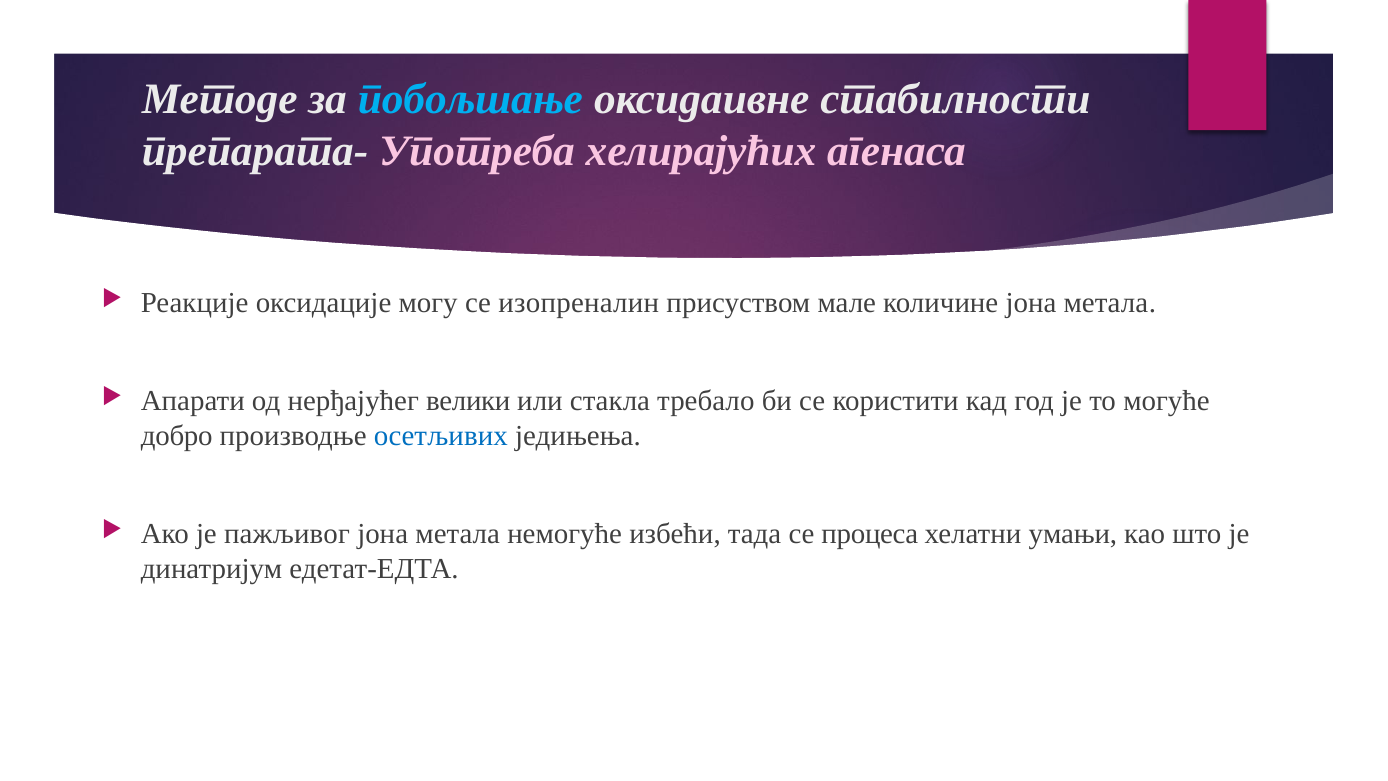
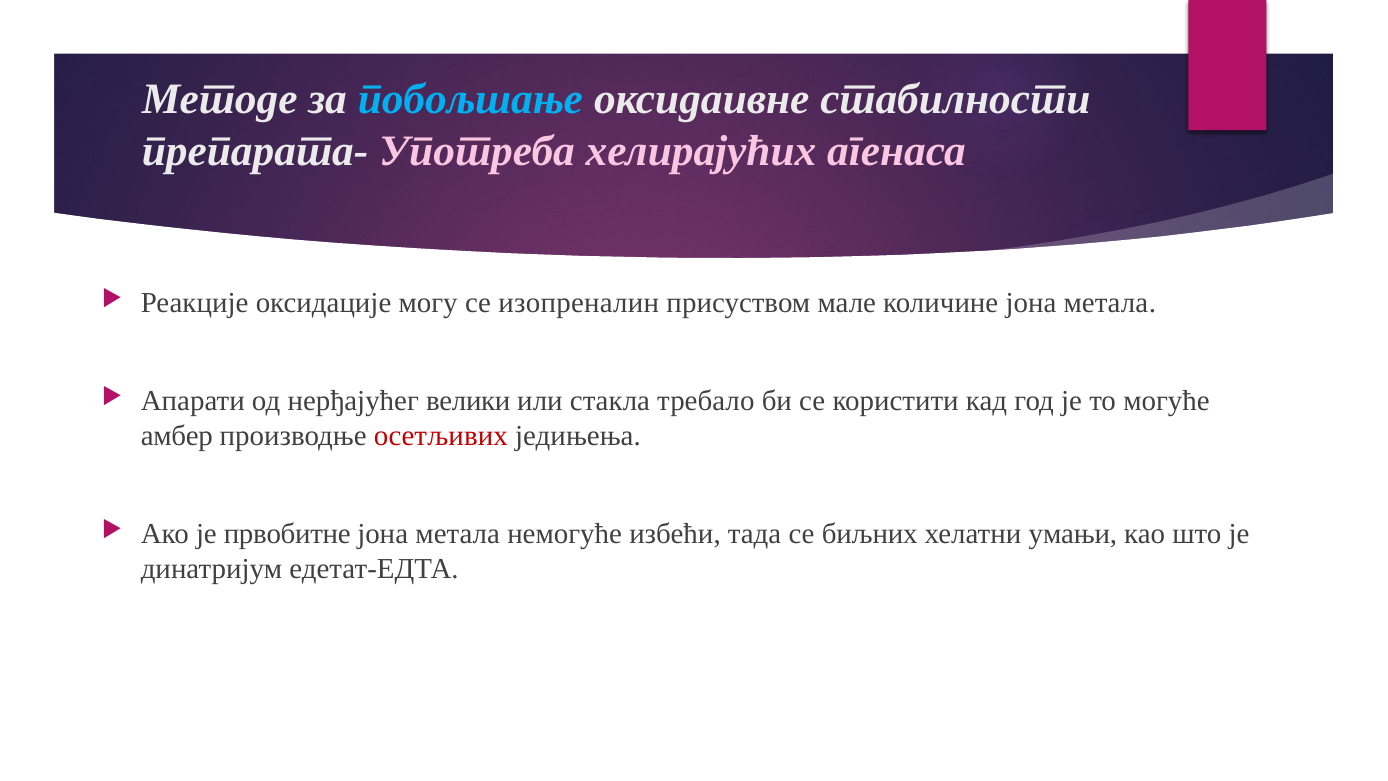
добро: добро -> амбер
осетљивих colour: blue -> red
пажљивог: пажљивог -> првобитне
процеса: процеса -> биљних
